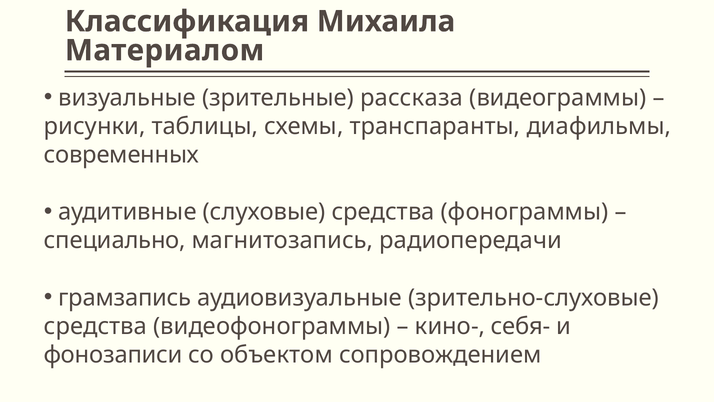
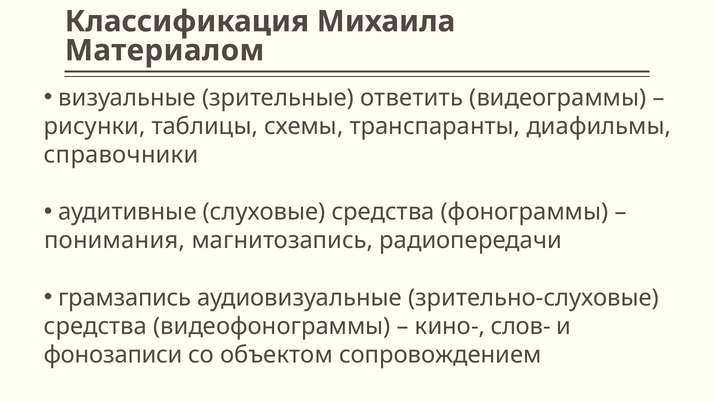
рассказа: рассказа -> ответить
современных: современных -> справочники
специально: специально -> понимания
себя-: себя- -> слов-
